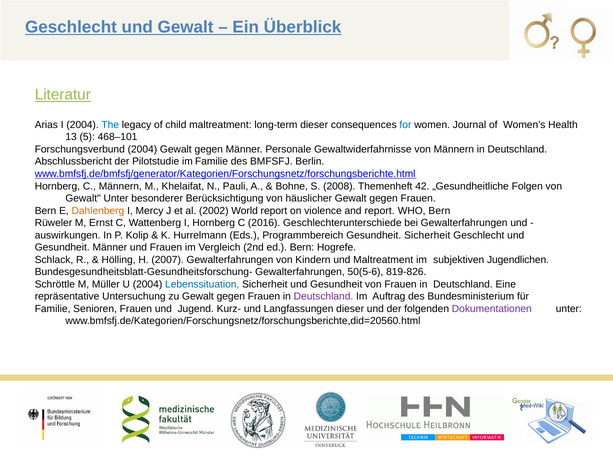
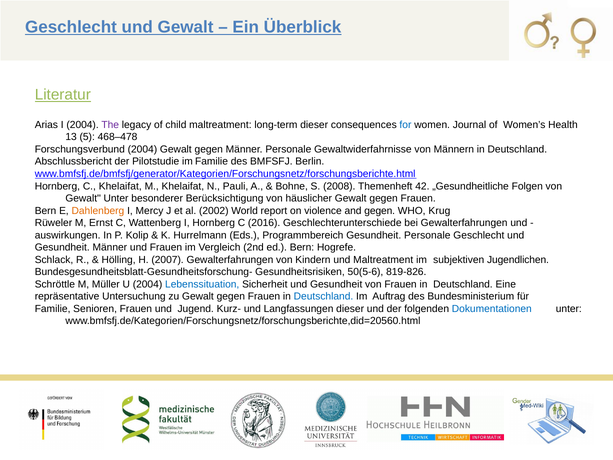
The colour: blue -> purple
468–101: 468–101 -> 468–478
C Männern: Männern -> Khelaifat
and report: report -> gegen
WHO Bern: Bern -> Krug
Gesundheit Sicherheit: Sicherheit -> Personale
Bundesgesundheitsblatt-Gesundheitsforschung- Gewalterfahrungen: Gewalterfahrungen -> Gesundheitsrisiken
Deutschland at (324, 296) colour: purple -> blue
Dokumentationen colour: purple -> blue
